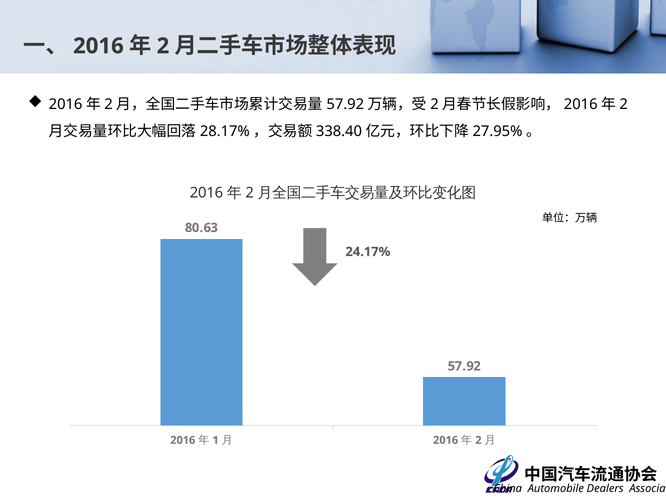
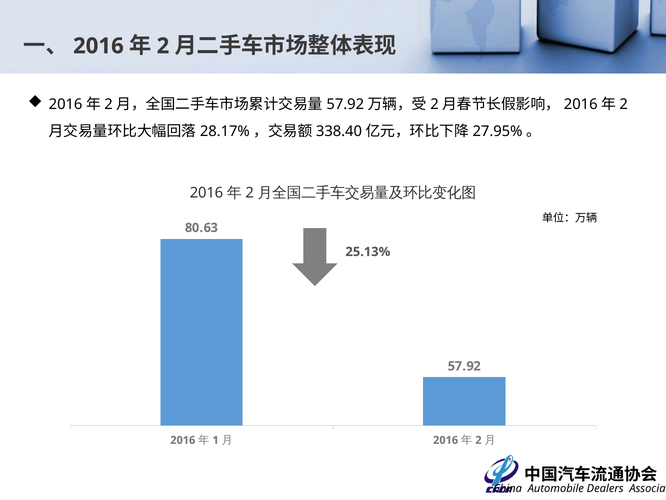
24.17%: 24.17% -> 25.13%
